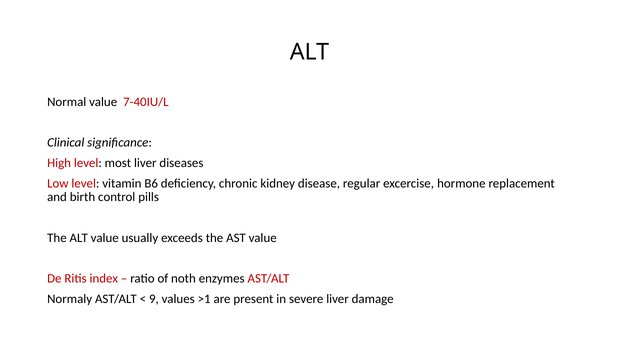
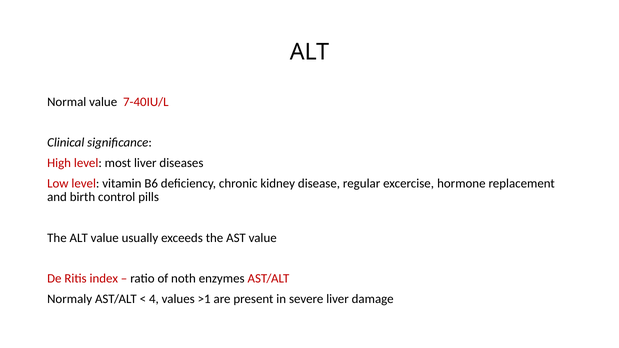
9: 9 -> 4
